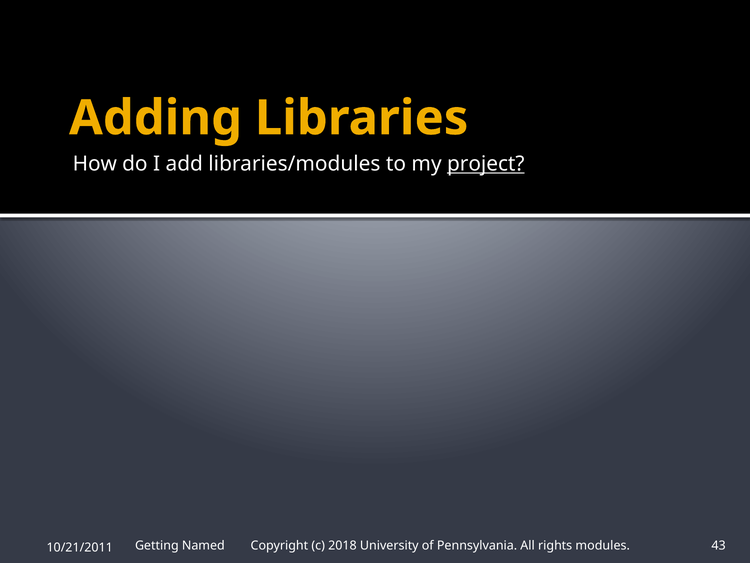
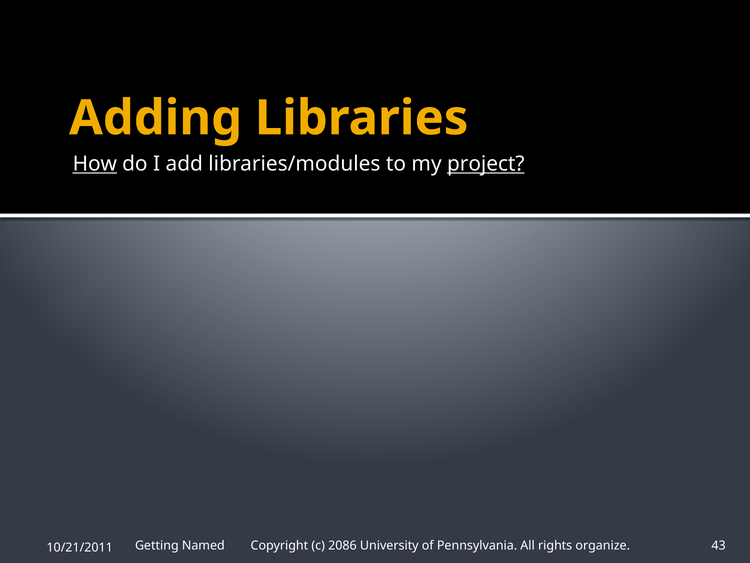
How underline: none -> present
2018: 2018 -> 2086
modules: modules -> organize
